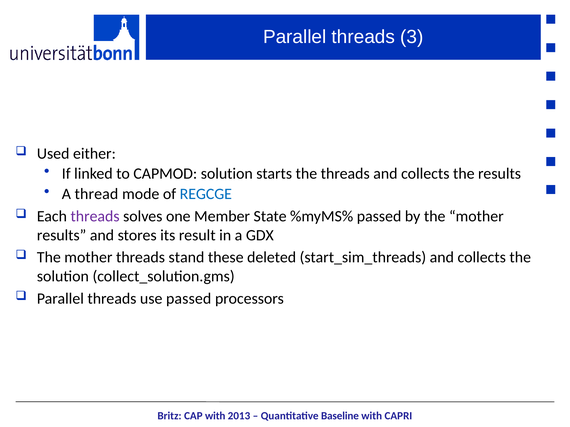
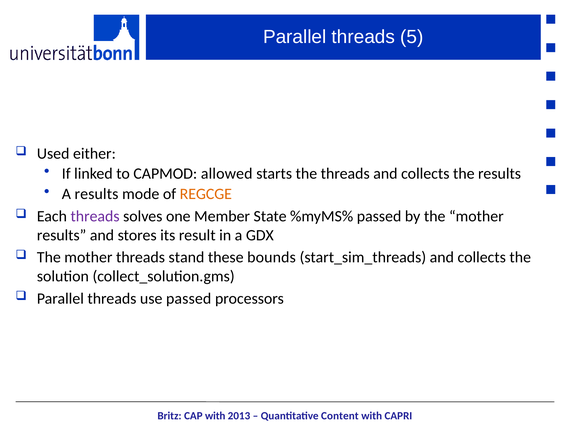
3: 3 -> 5
CAPMOD solution: solution -> allowed
A thread: thread -> results
REGCGE colour: blue -> orange
deleted: deleted -> bounds
Baseline: Baseline -> Content
